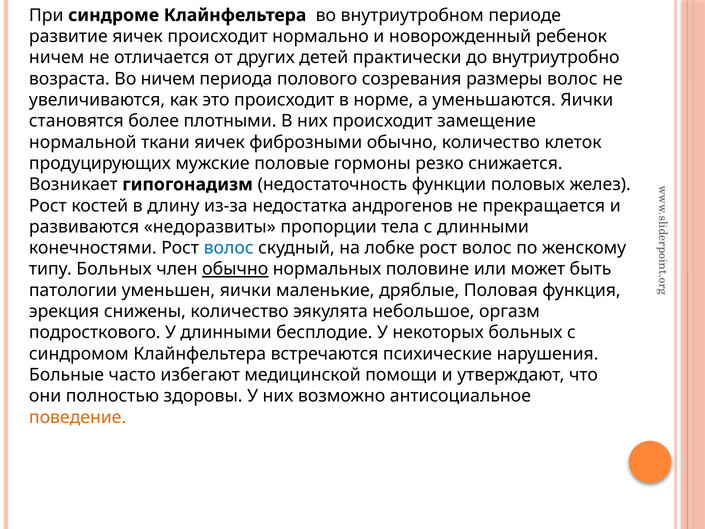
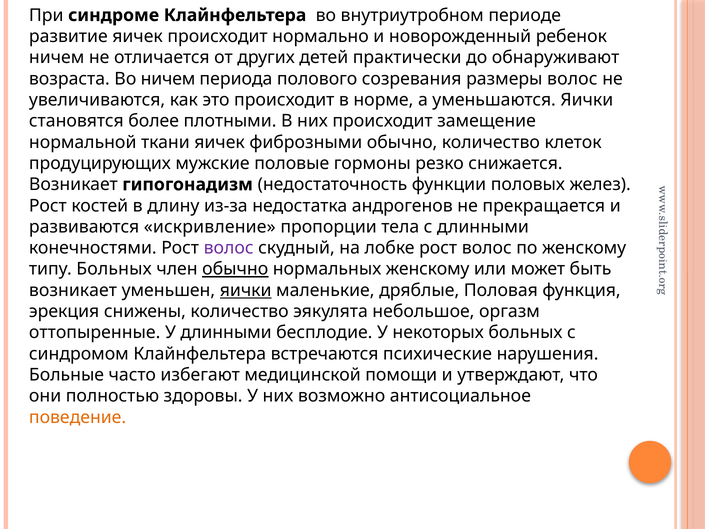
внутриутробно: внутриутробно -> обнаруживают
недоразвиты: недоразвиты -> искривление
волос at (229, 248) colour: blue -> purple
нормальных половине: половине -> женскому
патологии at (73, 290): патологии -> возникает
яички at (246, 290) underline: none -> present
подросткового: подросткового -> оттопыренные
